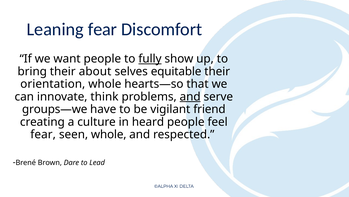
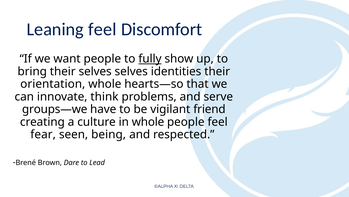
Leaning fear: fear -> feel
their about: about -> selves
equitable: equitable -> identities
and at (190, 96) underline: present -> none
in heard: heard -> whole
seen whole: whole -> being
